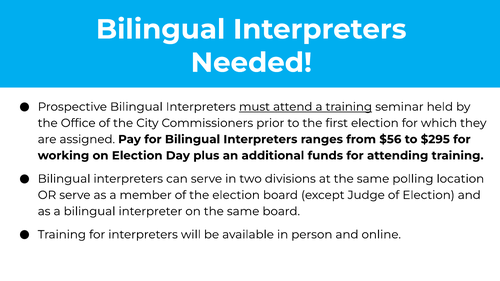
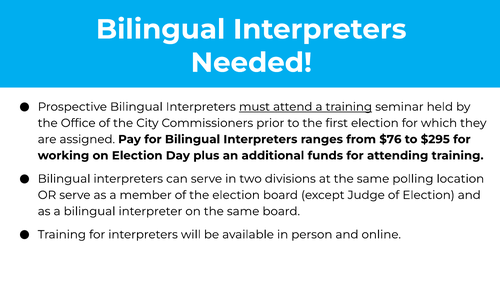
$56: $56 -> $76
